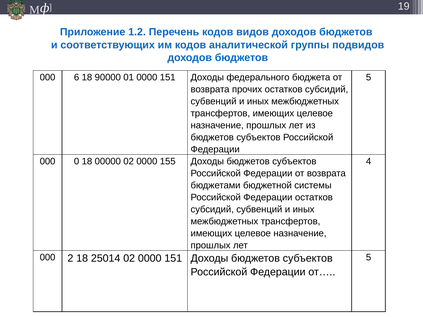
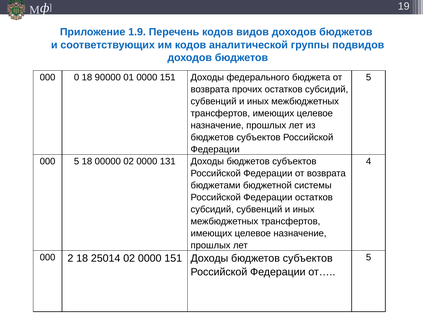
1.2: 1.2 -> 1.9
6: 6 -> 0
000 0: 0 -> 5
155: 155 -> 131
